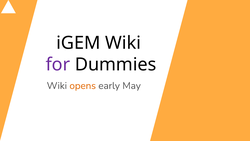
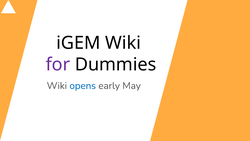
opens colour: orange -> blue
